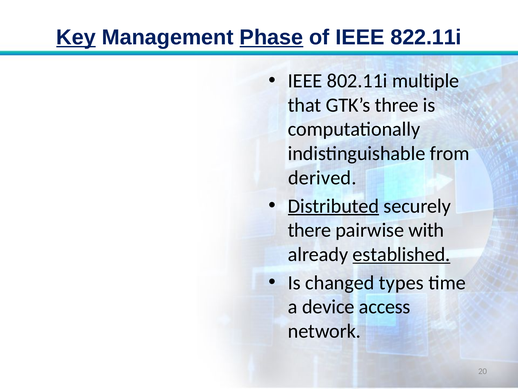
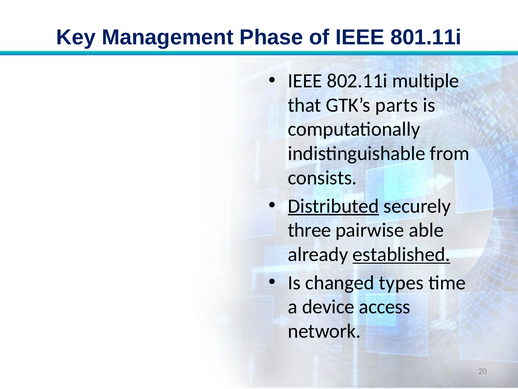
Key underline: present -> none
Phase underline: present -> none
822.11i: 822.11i -> 801.11i
three: three -> parts
derived: derived -> consists
there: there -> three
with: with -> able
